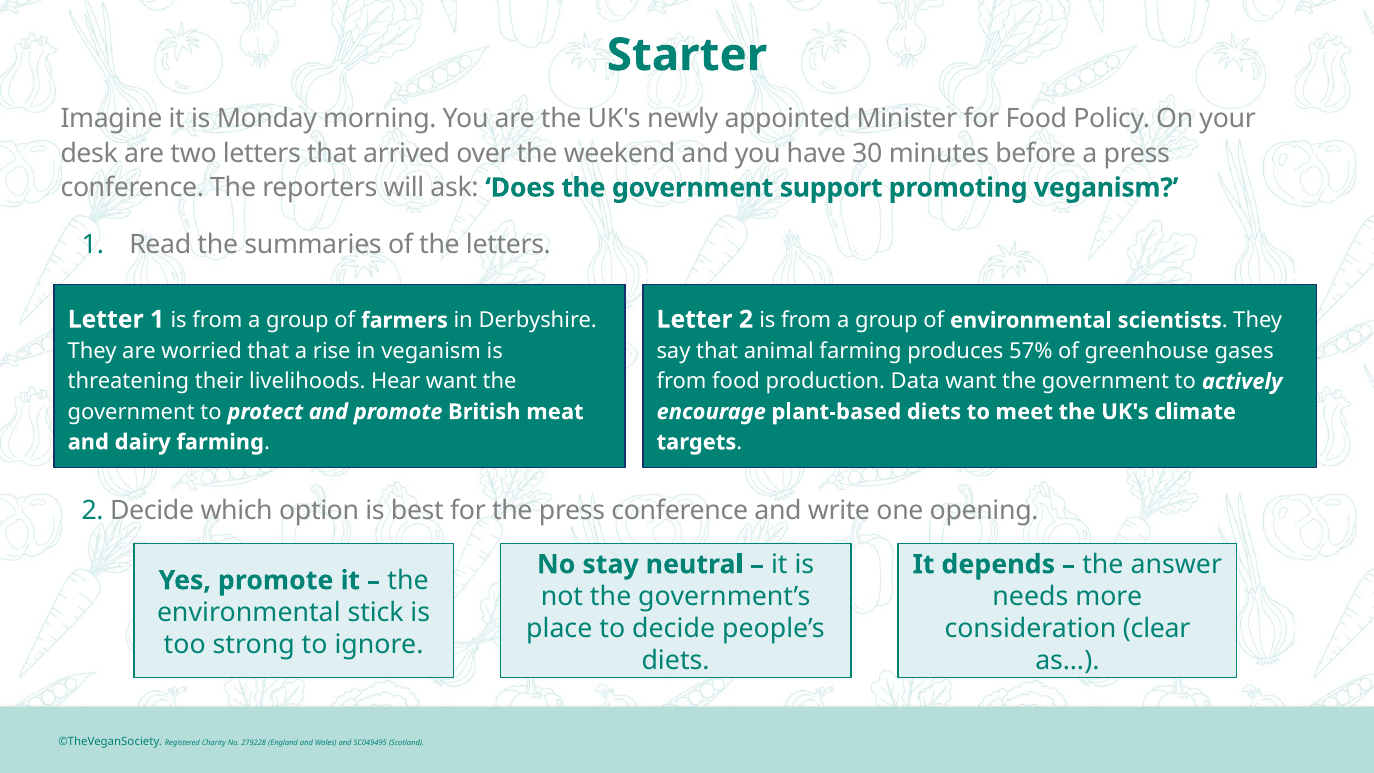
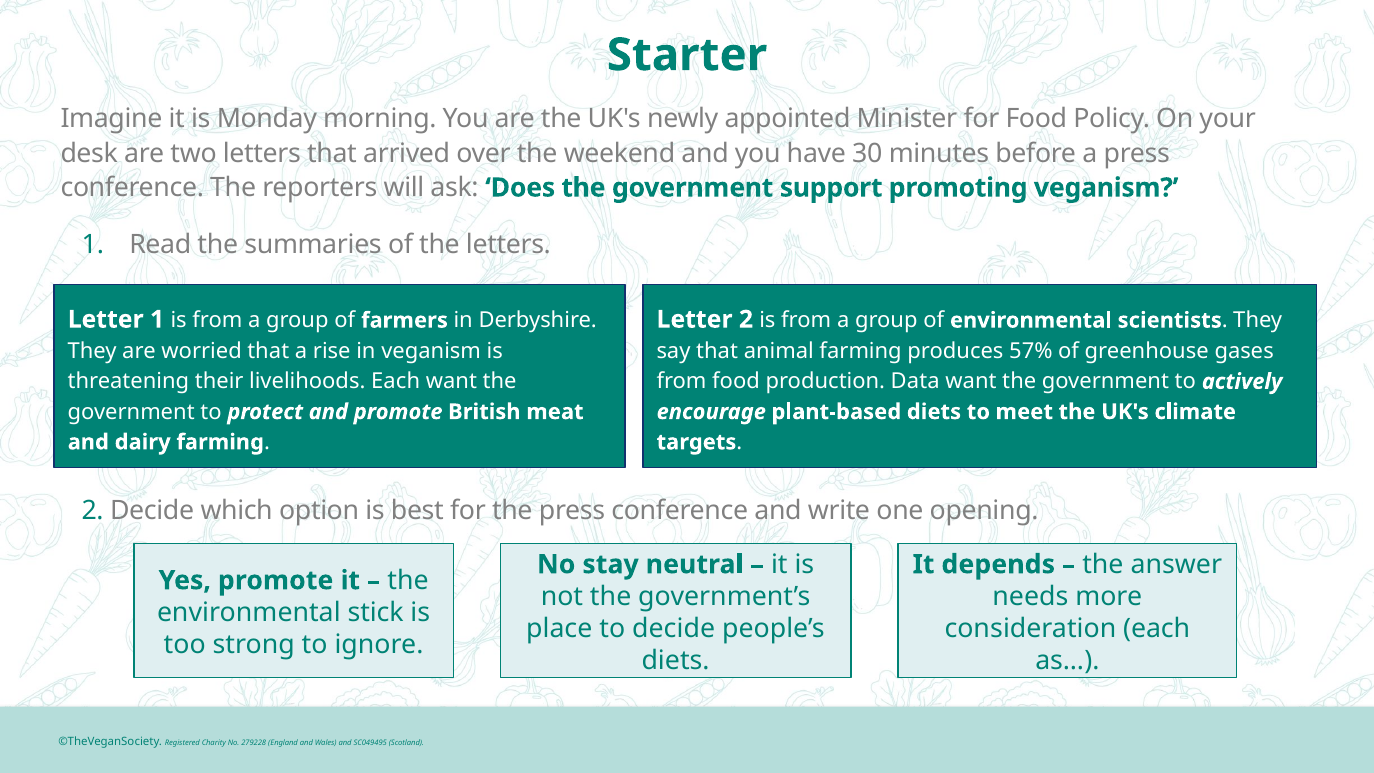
livelihoods Hear: Hear -> Each
consideration clear: clear -> each
